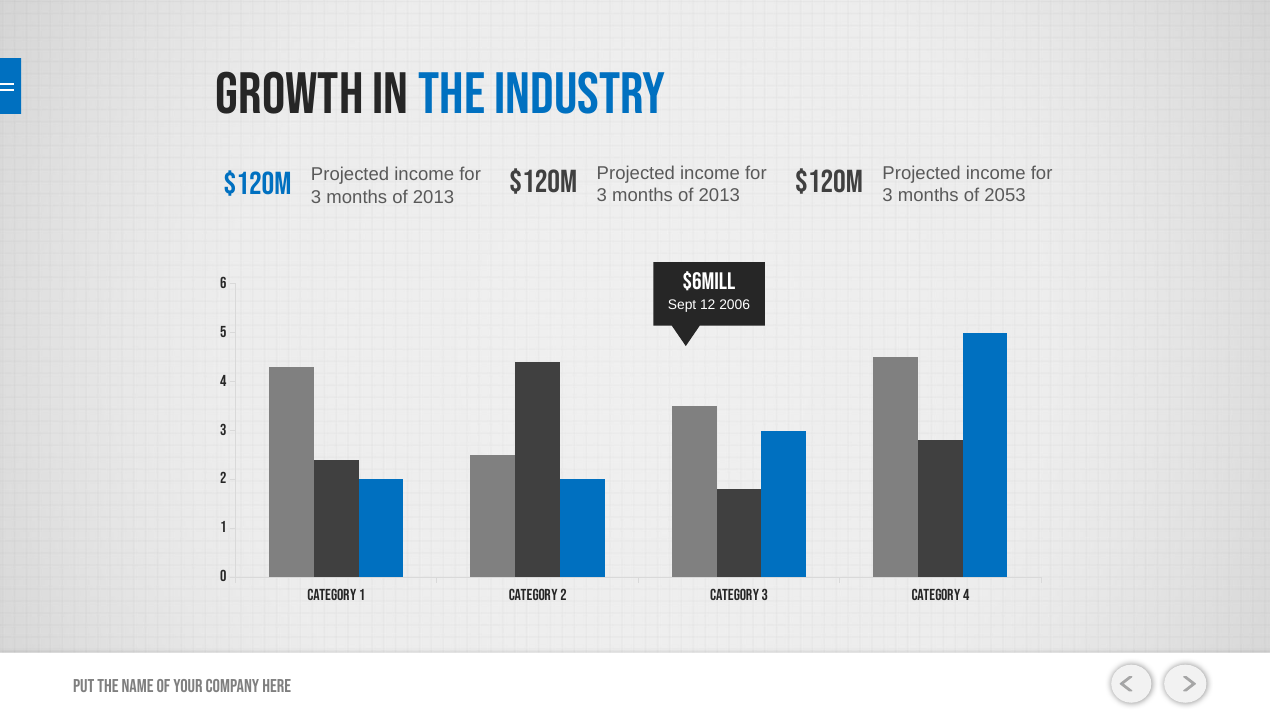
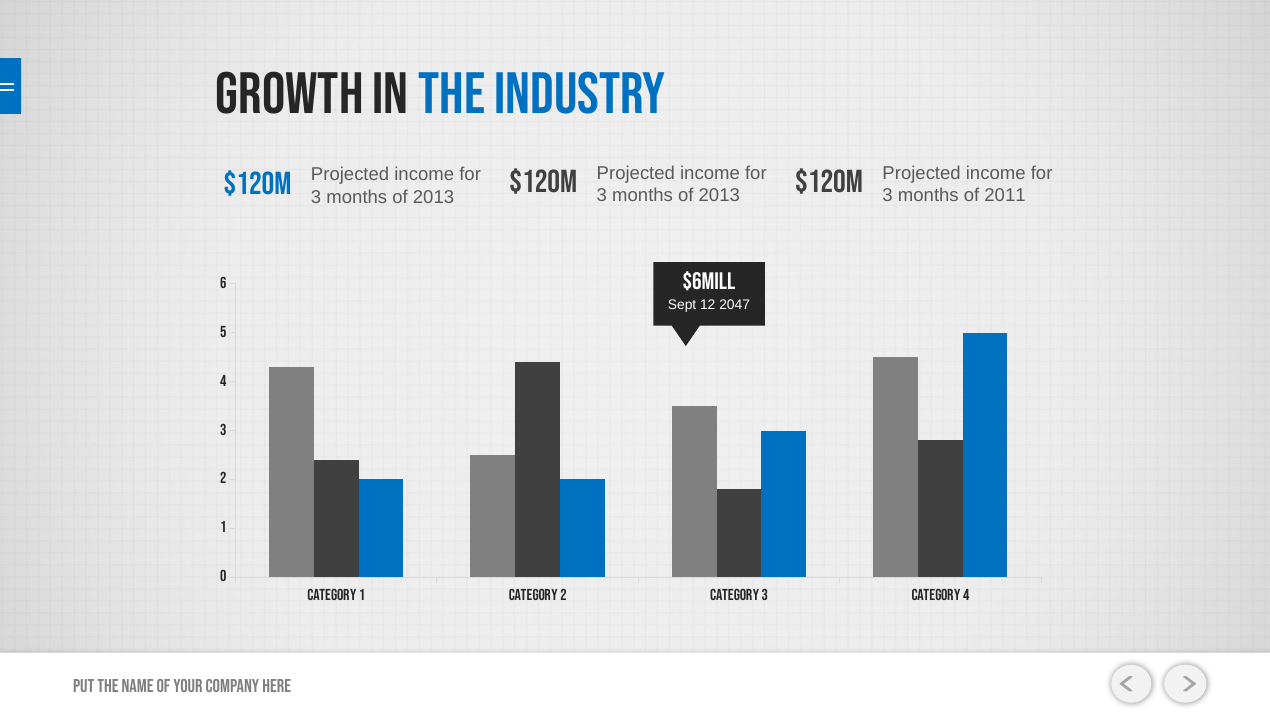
2053: 2053 -> 2011
2006: 2006 -> 2047
